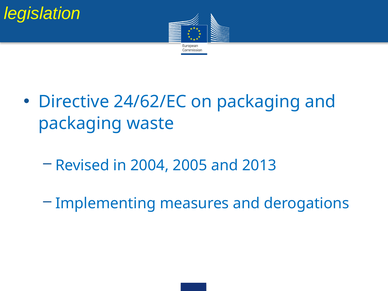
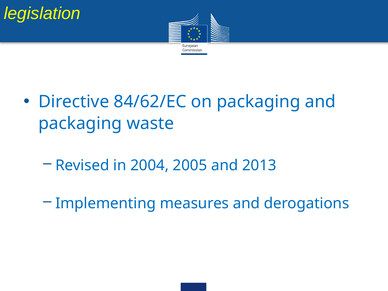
24/62/EC: 24/62/EC -> 84/62/EC
